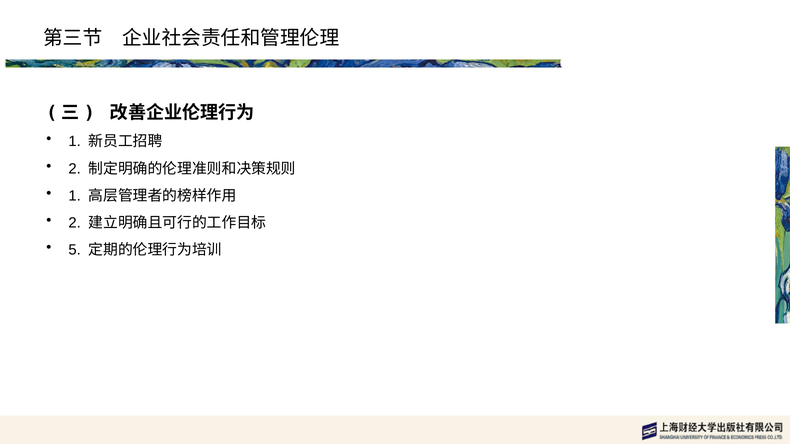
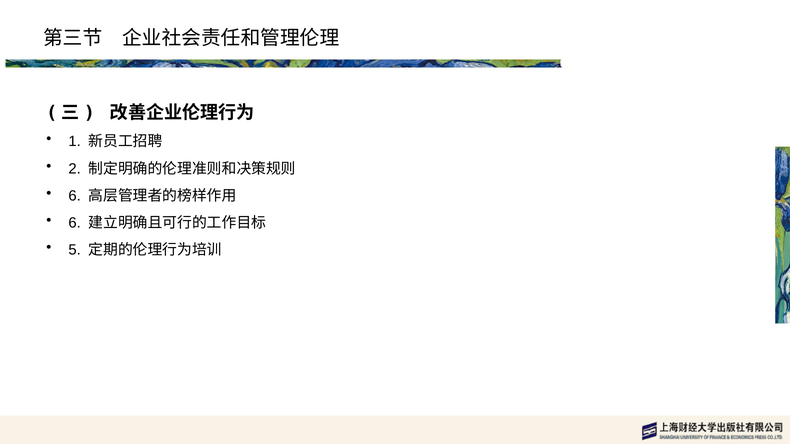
1 at (75, 196): 1 -> 6
2 at (75, 223): 2 -> 6
